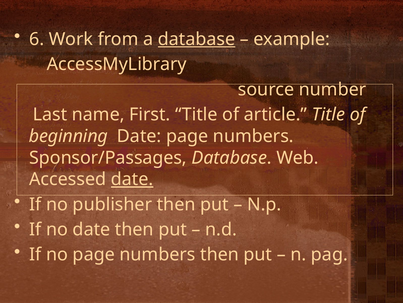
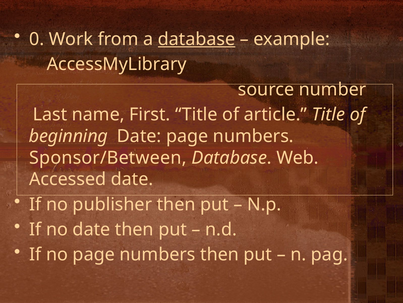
6: 6 -> 0
Sponsor/Passages: Sponsor/Passages -> Sponsor/Between
date at (132, 179) underline: present -> none
